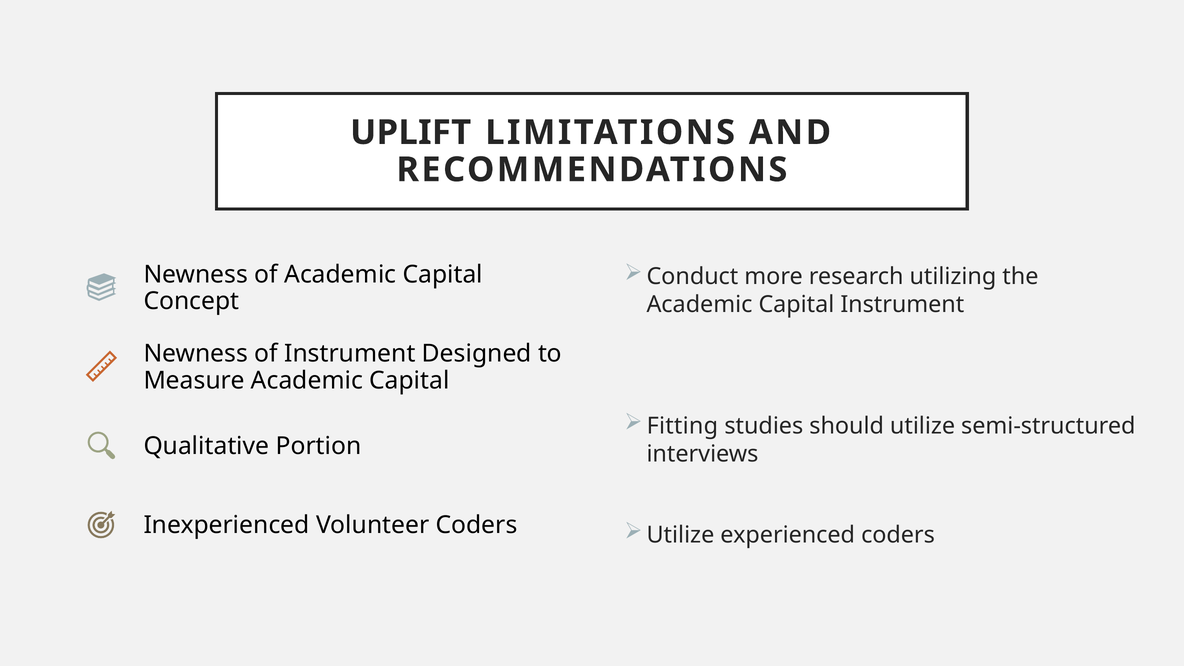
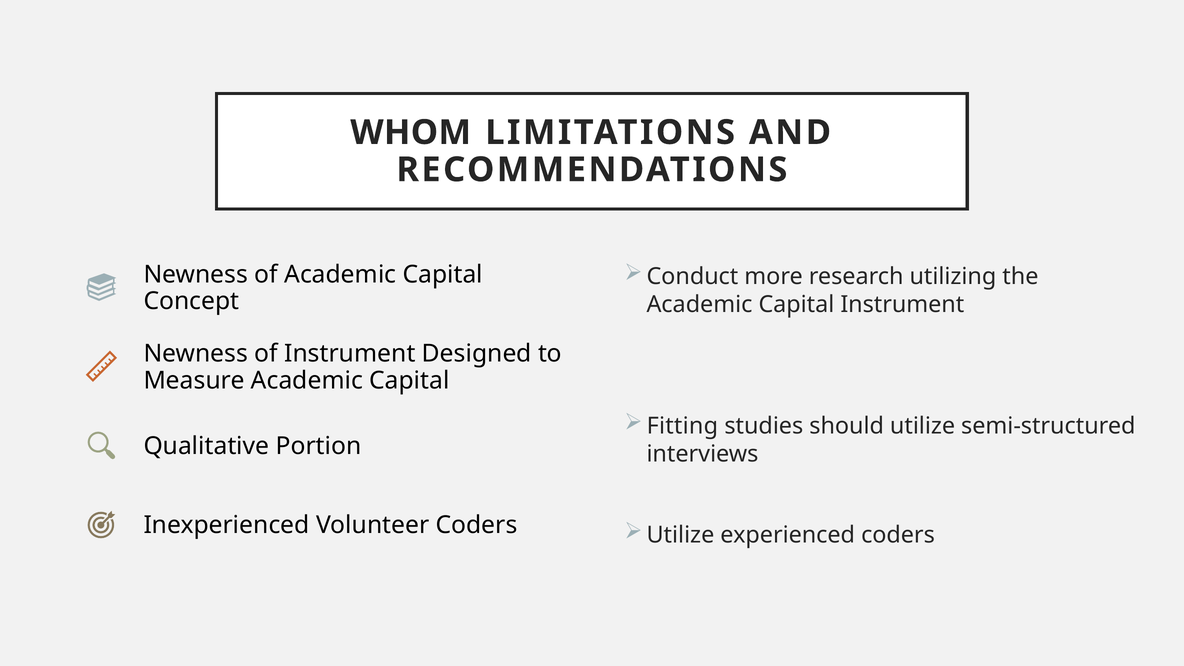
UPLIFT: UPLIFT -> WHOM
